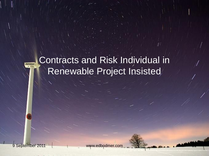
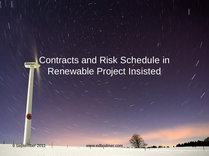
Individual: Individual -> Schedule
